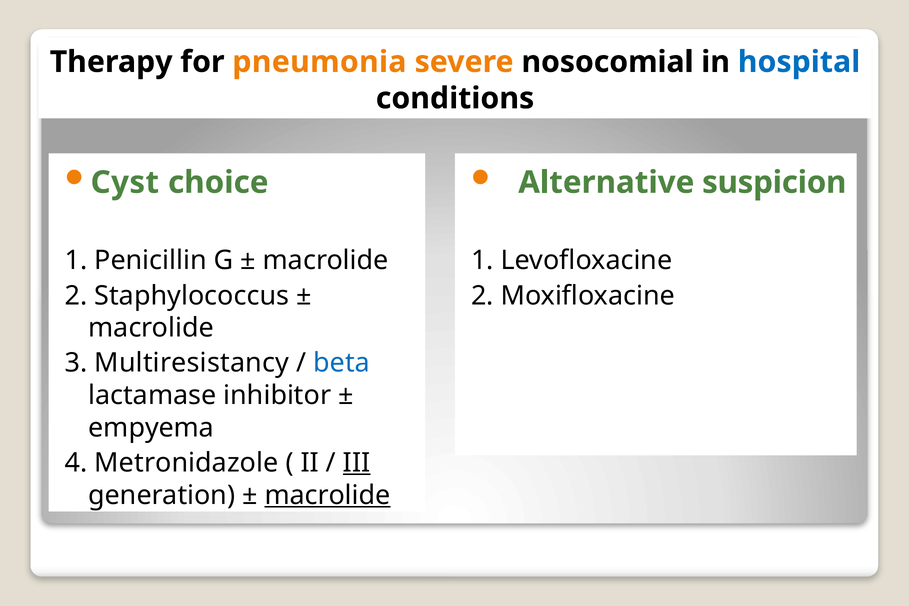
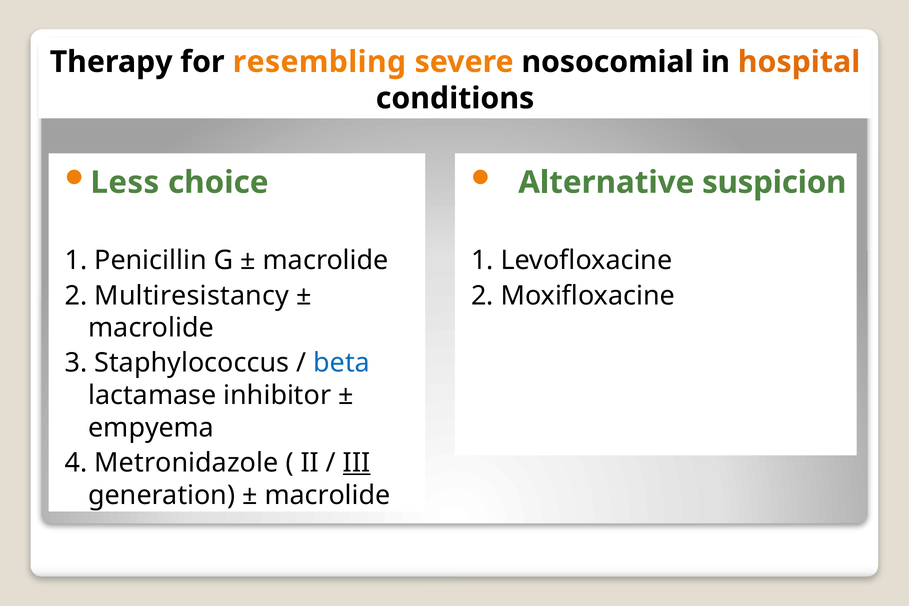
pneumonia: pneumonia -> resembling
hospital colour: blue -> orange
Cyst: Cyst -> Less
Staphylococcus: Staphylococcus -> Multiresistancy
Multiresistancy: Multiresistancy -> Staphylococcus
macrolide at (327, 495) underline: present -> none
